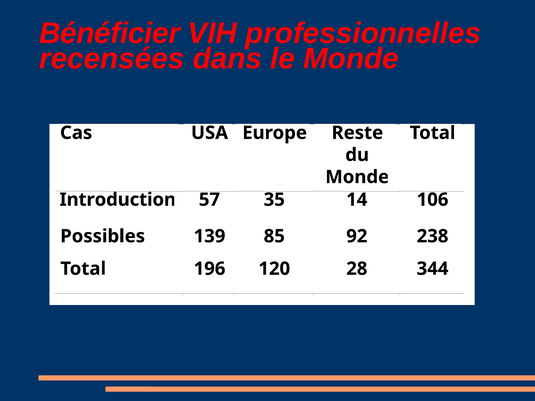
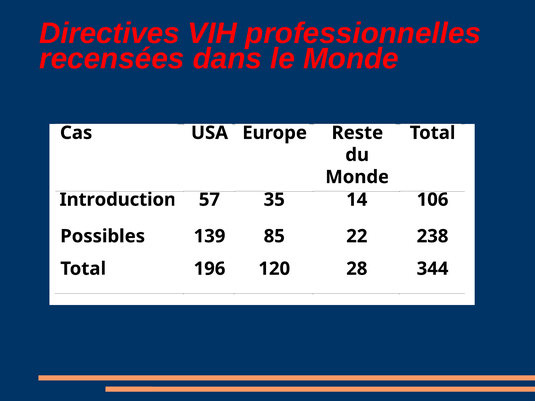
Bénéficier: Bénéficier -> Directives
92: 92 -> 22
